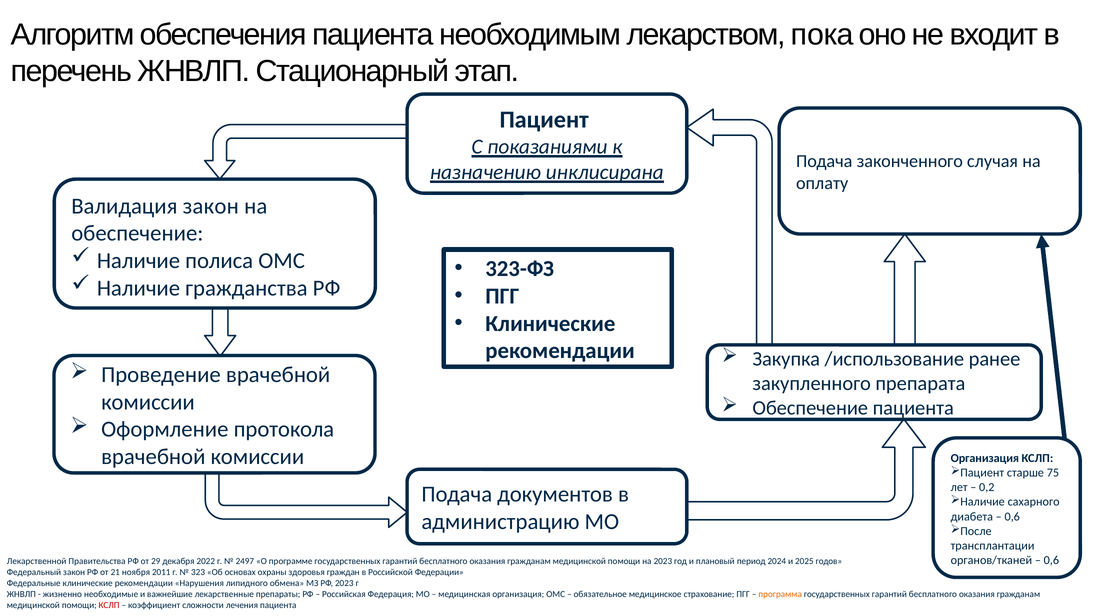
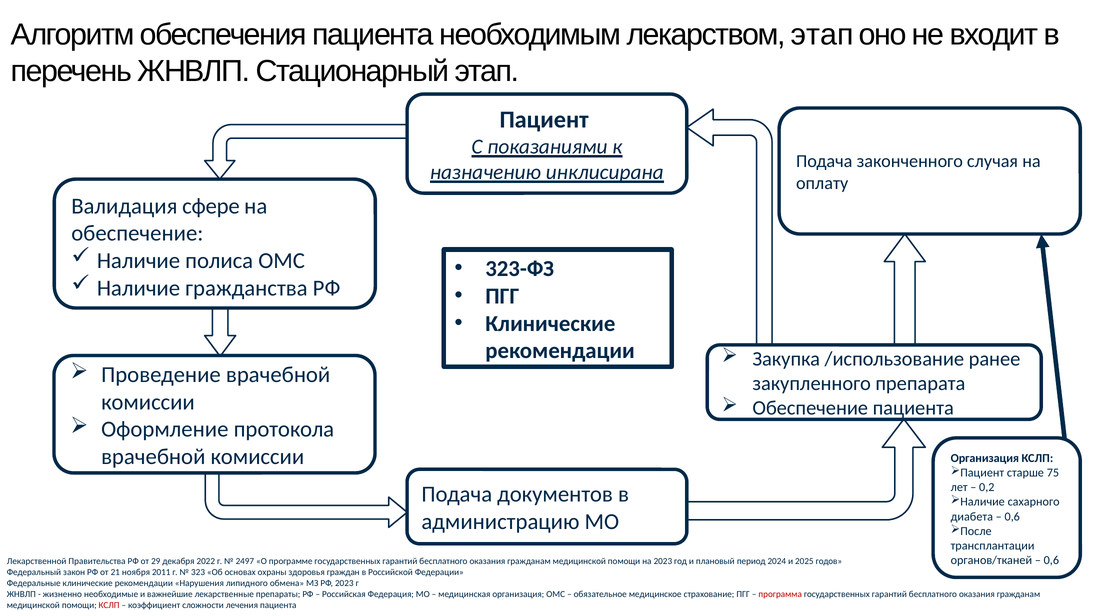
лекарством пока: пока -> этап
Валидация закон: закон -> сфере
программа colour: orange -> red
